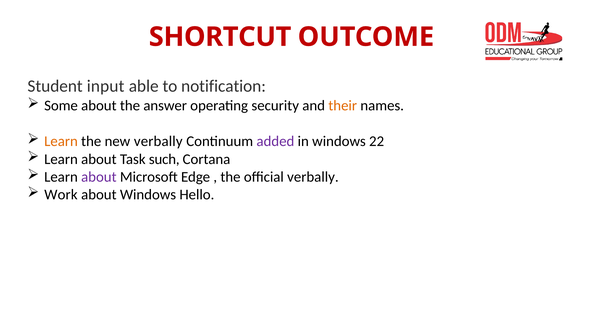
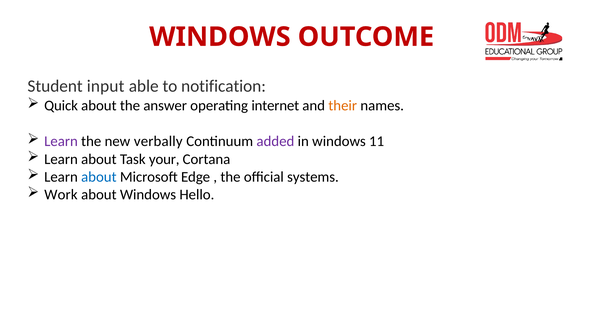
SHORTCUT at (220, 37): SHORTCUT -> WINDOWS
Some: Some -> Quick
security: security -> internet
Learn at (61, 141) colour: orange -> purple
22: 22 -> 11
such: such -> your
about at (99, 177) colour: purple -> blue
official verbally: verbally -> systems
